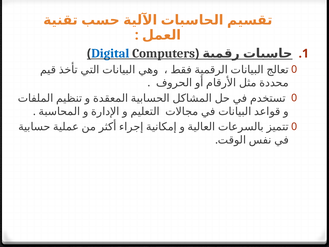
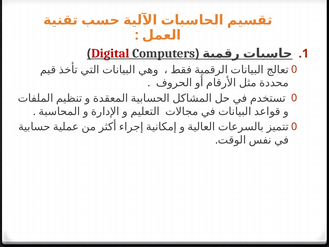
Digital colour: blue -> red
